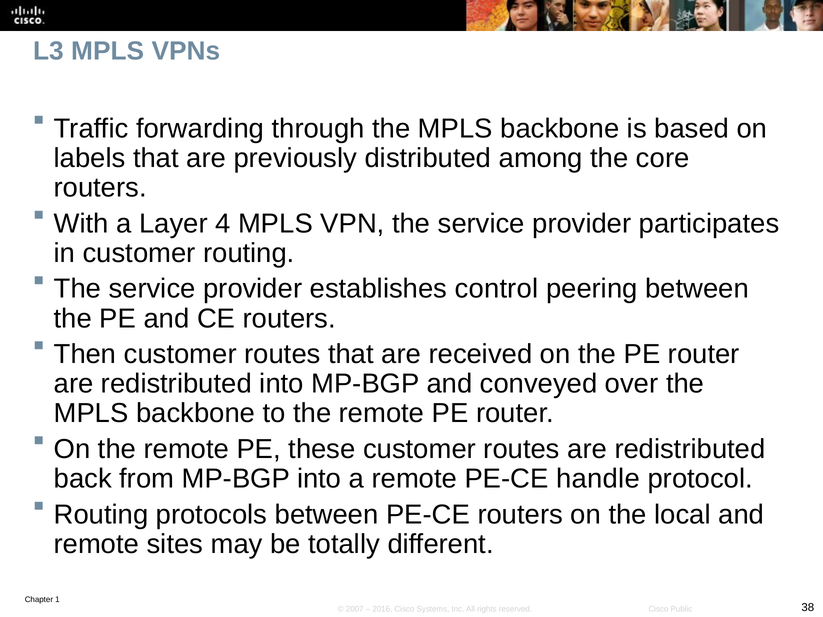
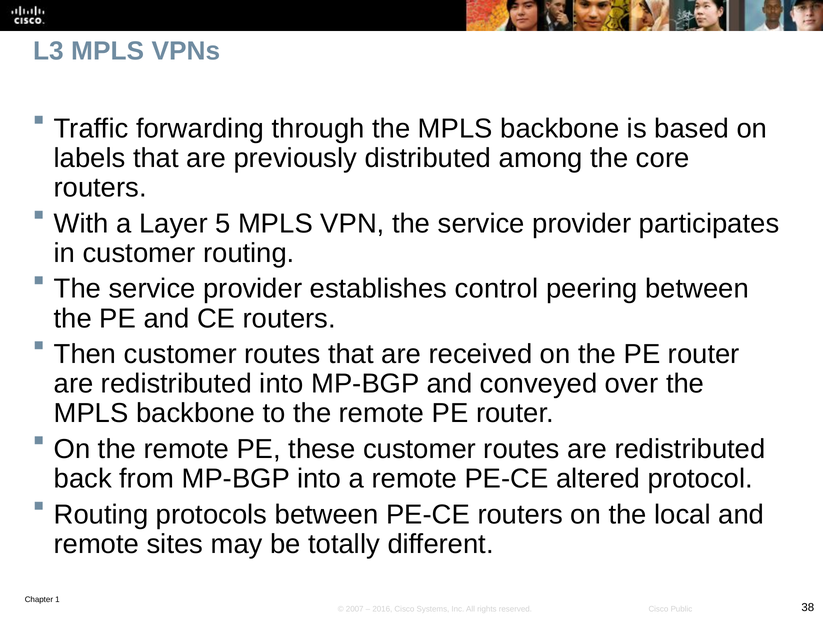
4: 4 -> 5
handle: handle -> altered
